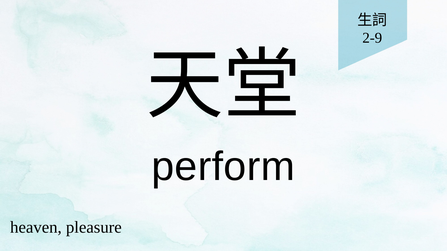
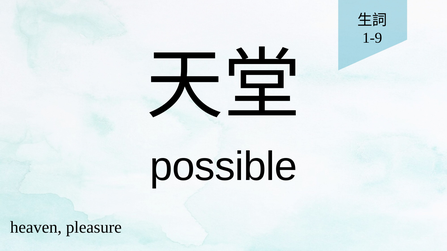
2-9: 2-9 -> 1-9
perform: perform -> possible
